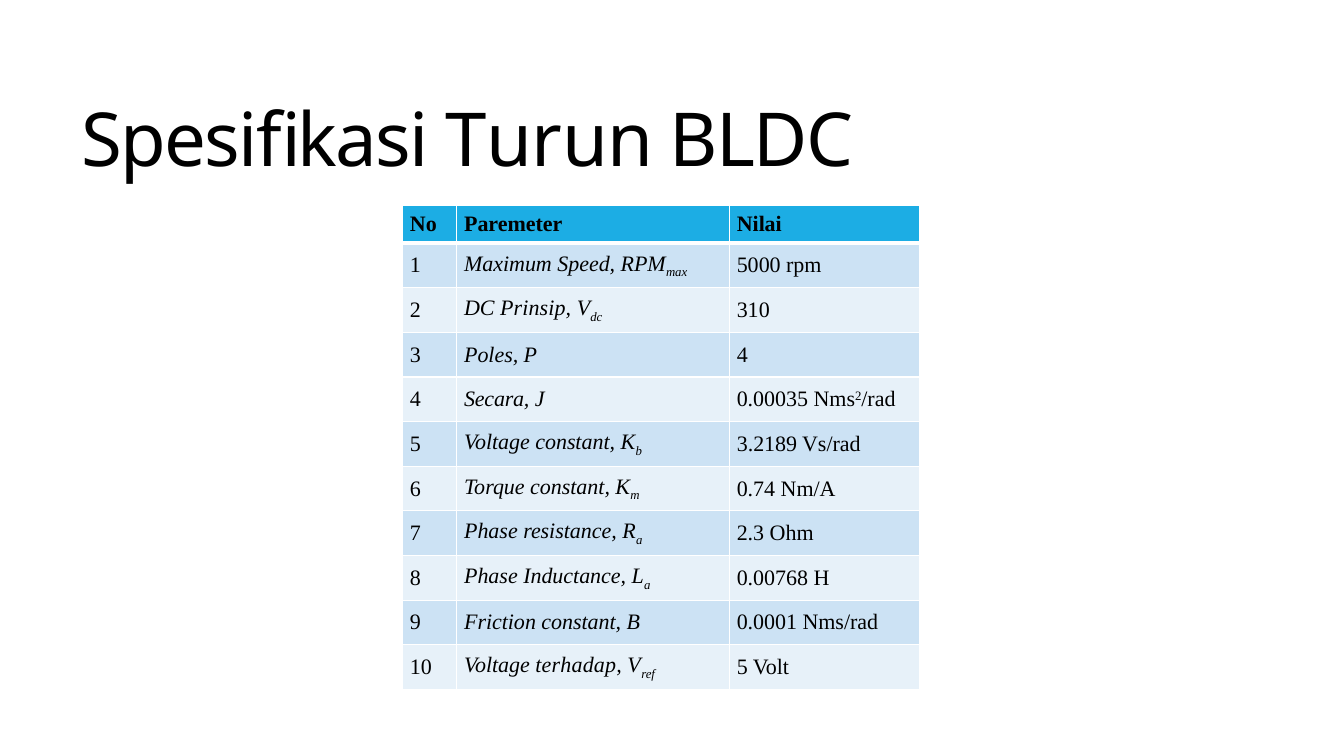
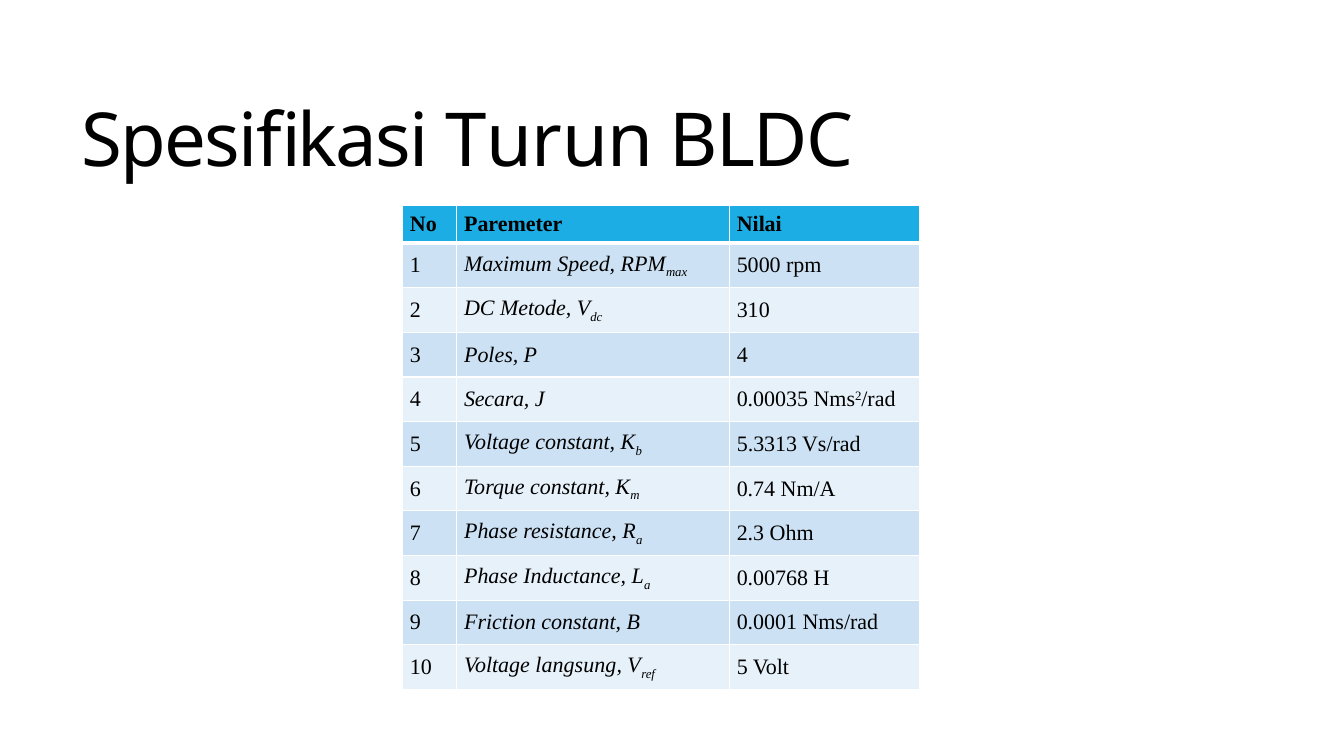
Prinsip: Prinsip -> Metode
3.2189: 3.2189 -> 5.3313
terhadap: terhadap -> langsung
